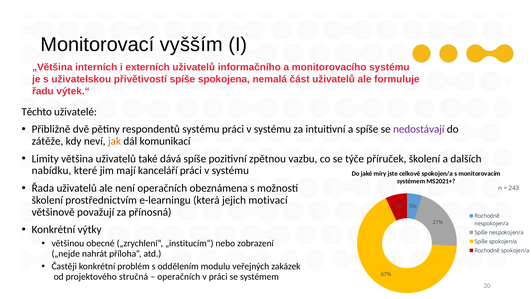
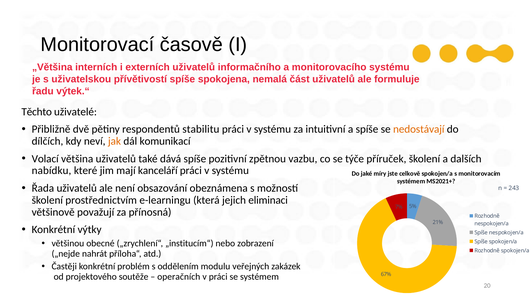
vyšším: vyšším -> časově
respondentů systému: systému -> stabilitu
nedostávají colour: purple -> orange
zátěže: zátěže -> dílčích
Limity: Limity -> Volací
není operačních: operačních -> obsazování
motivací: motivací -> eliminaci
stručná: stručná -> soutěže
